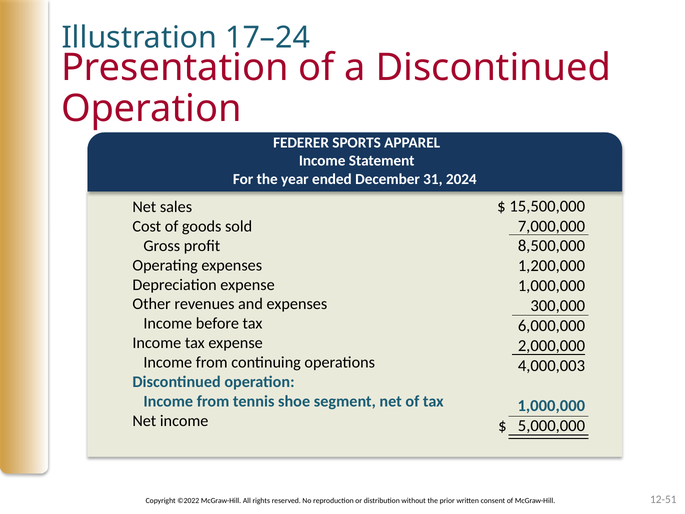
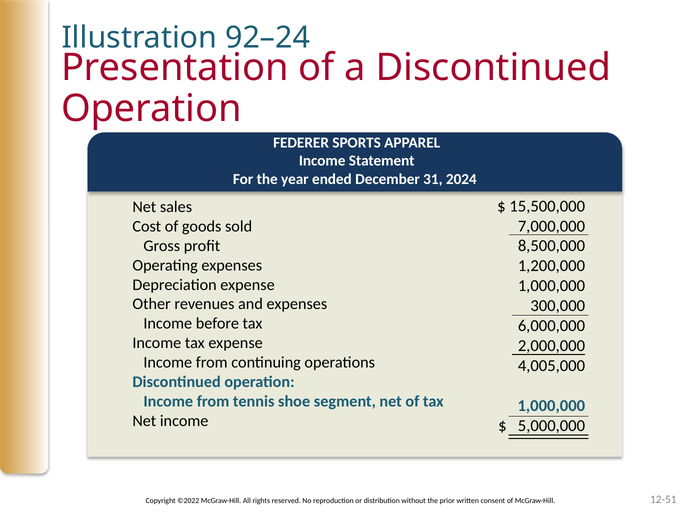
17–24: 17–24 -> 92–24
4,000,003: 4,000,003 -> 4,005,000
